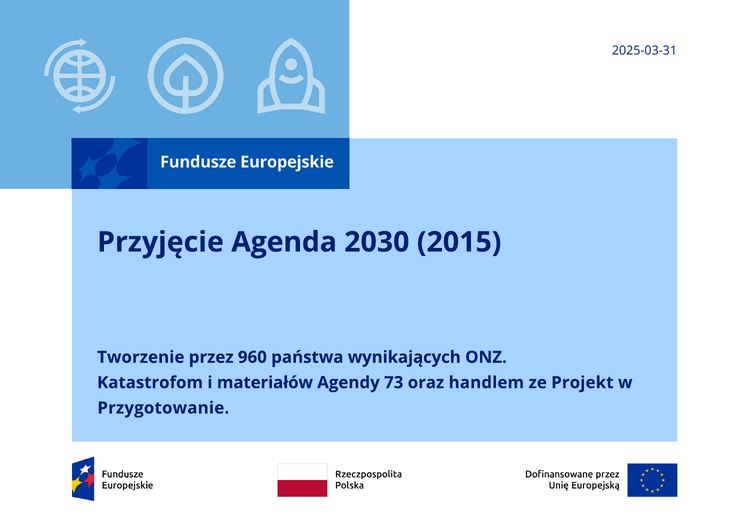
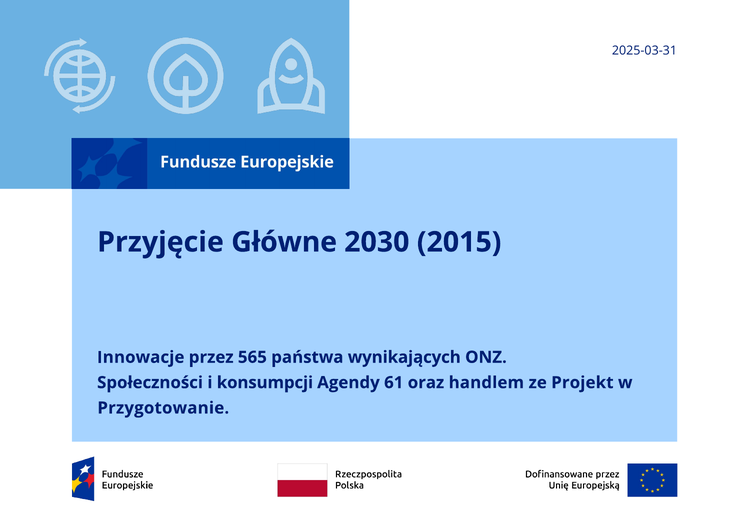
Agenda: Agenda -> Główne
Tworzenie: Tworzenie -> Innowacje
960: 960 -> 565
Katastrofom: Katastrofom -> Społeczności
materiałów: materiałów -> konsumpcji
73: 73 -> 61
